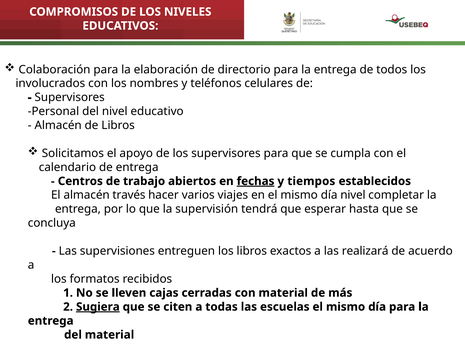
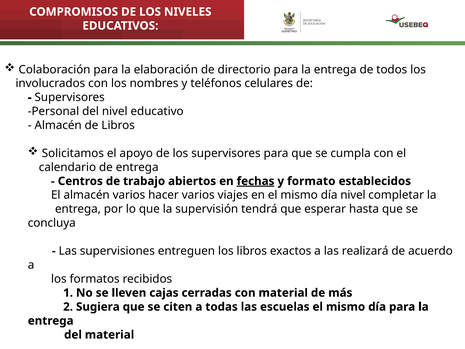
tiempos: tiempos -> formato
almacén través: través -> varios
Sugiera underline: present -> none
